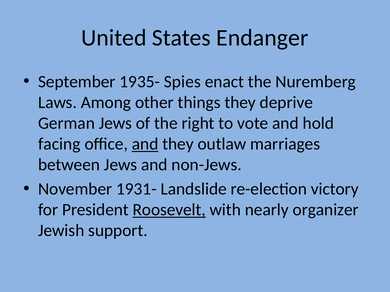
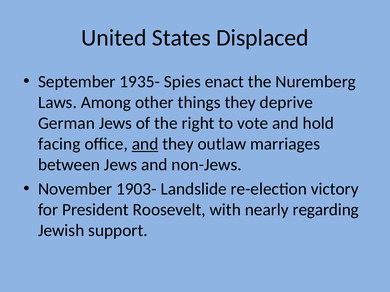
Endanger: Endanger -> Displaced
1931-: 1931- -> 1903-
Roosevelt underline: present -> none
organizer: organizer -> regarding
